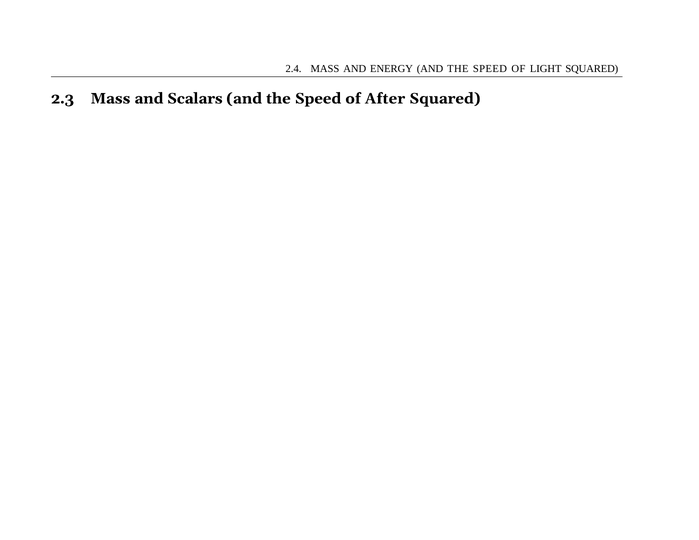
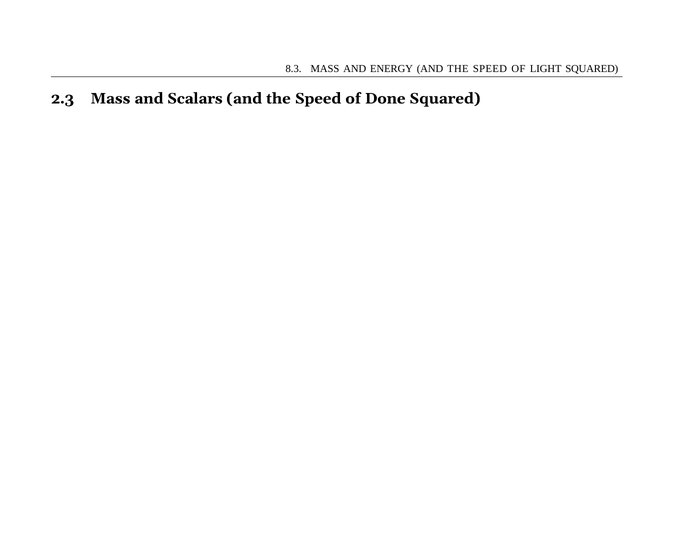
2.4: 2.4 -> 8.3
After: After -> Done
